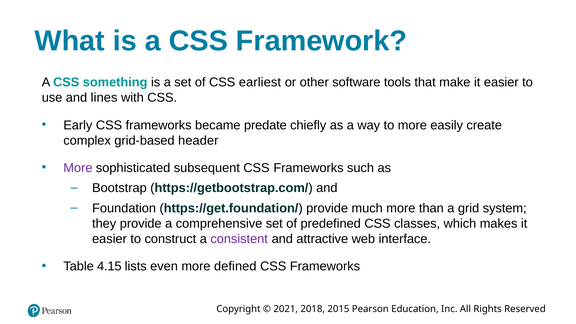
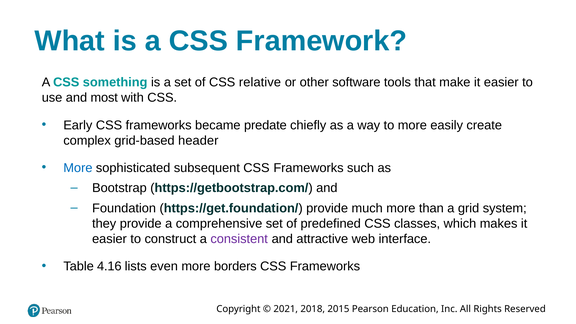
earliest: earliest -> relative
lines: lines -> most
More at (78, 168) colour: purple -> blue
4.15: 4.15 -> 4.16
defined: defined -> borders
